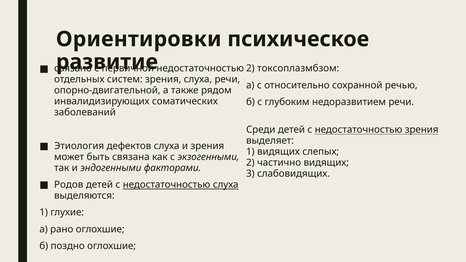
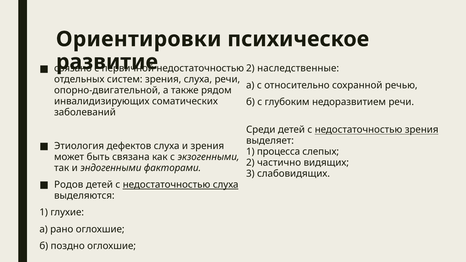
токсоплазмбзом: токсоплазмбзом -> наследственные
1 видящих: видящих -> процесса
